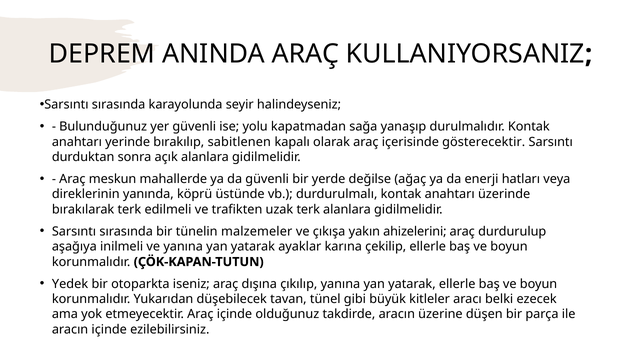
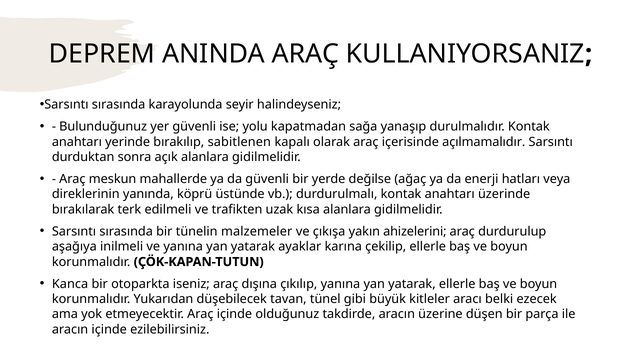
gösterecektir: gösterecektir -> açılmamalıdır
uzak terk: terk -> kısa
Yedek: Yedek -> Kanca
